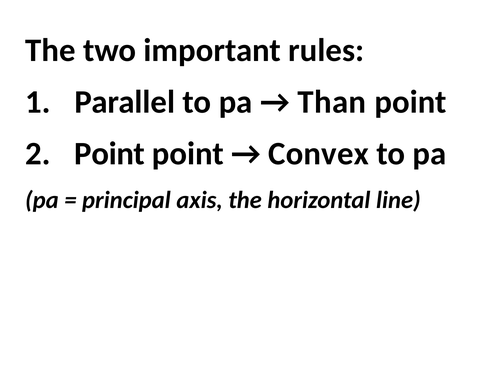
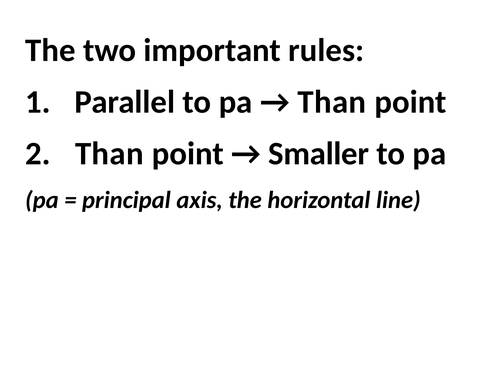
Point at (110, 154): Point -> Than
Convex: Convex -> Smaller
